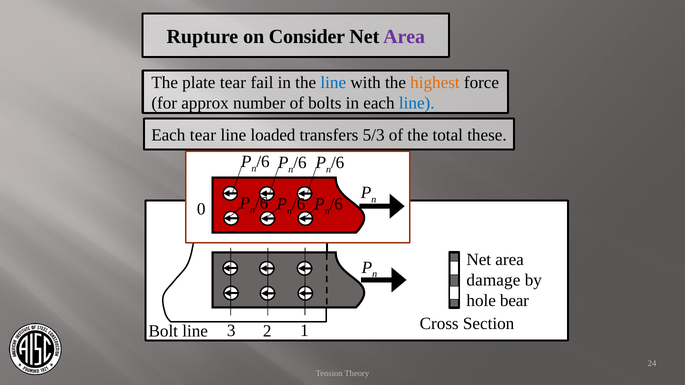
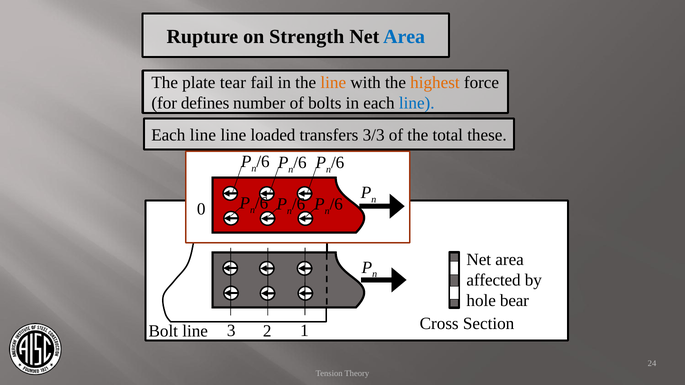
Consider: Consider -> Strength
Area at (404, 37) colour: purple -> blue
line at (333, 83) colour: blue -> orange
approx: approx -> defines
tear at (203, 135): tear -> line
5/3: 5/3 -> 3/3
damage: damage -> affected
